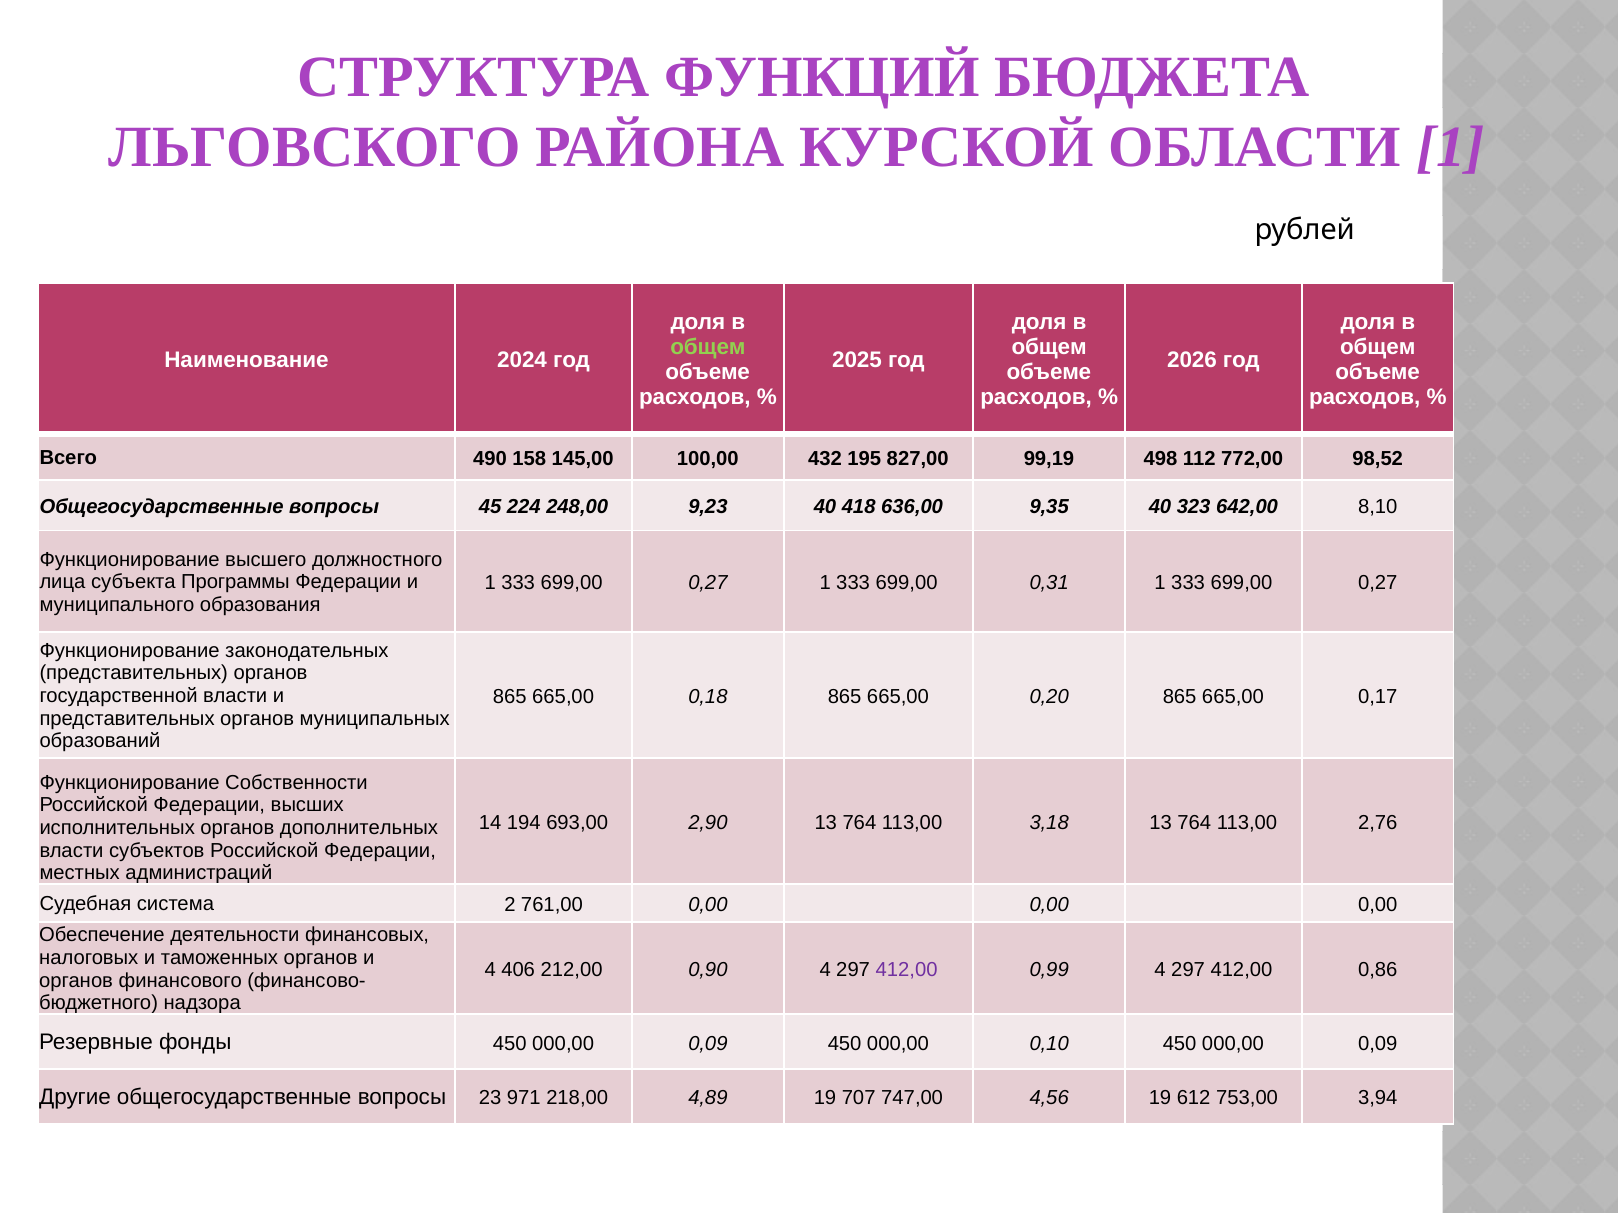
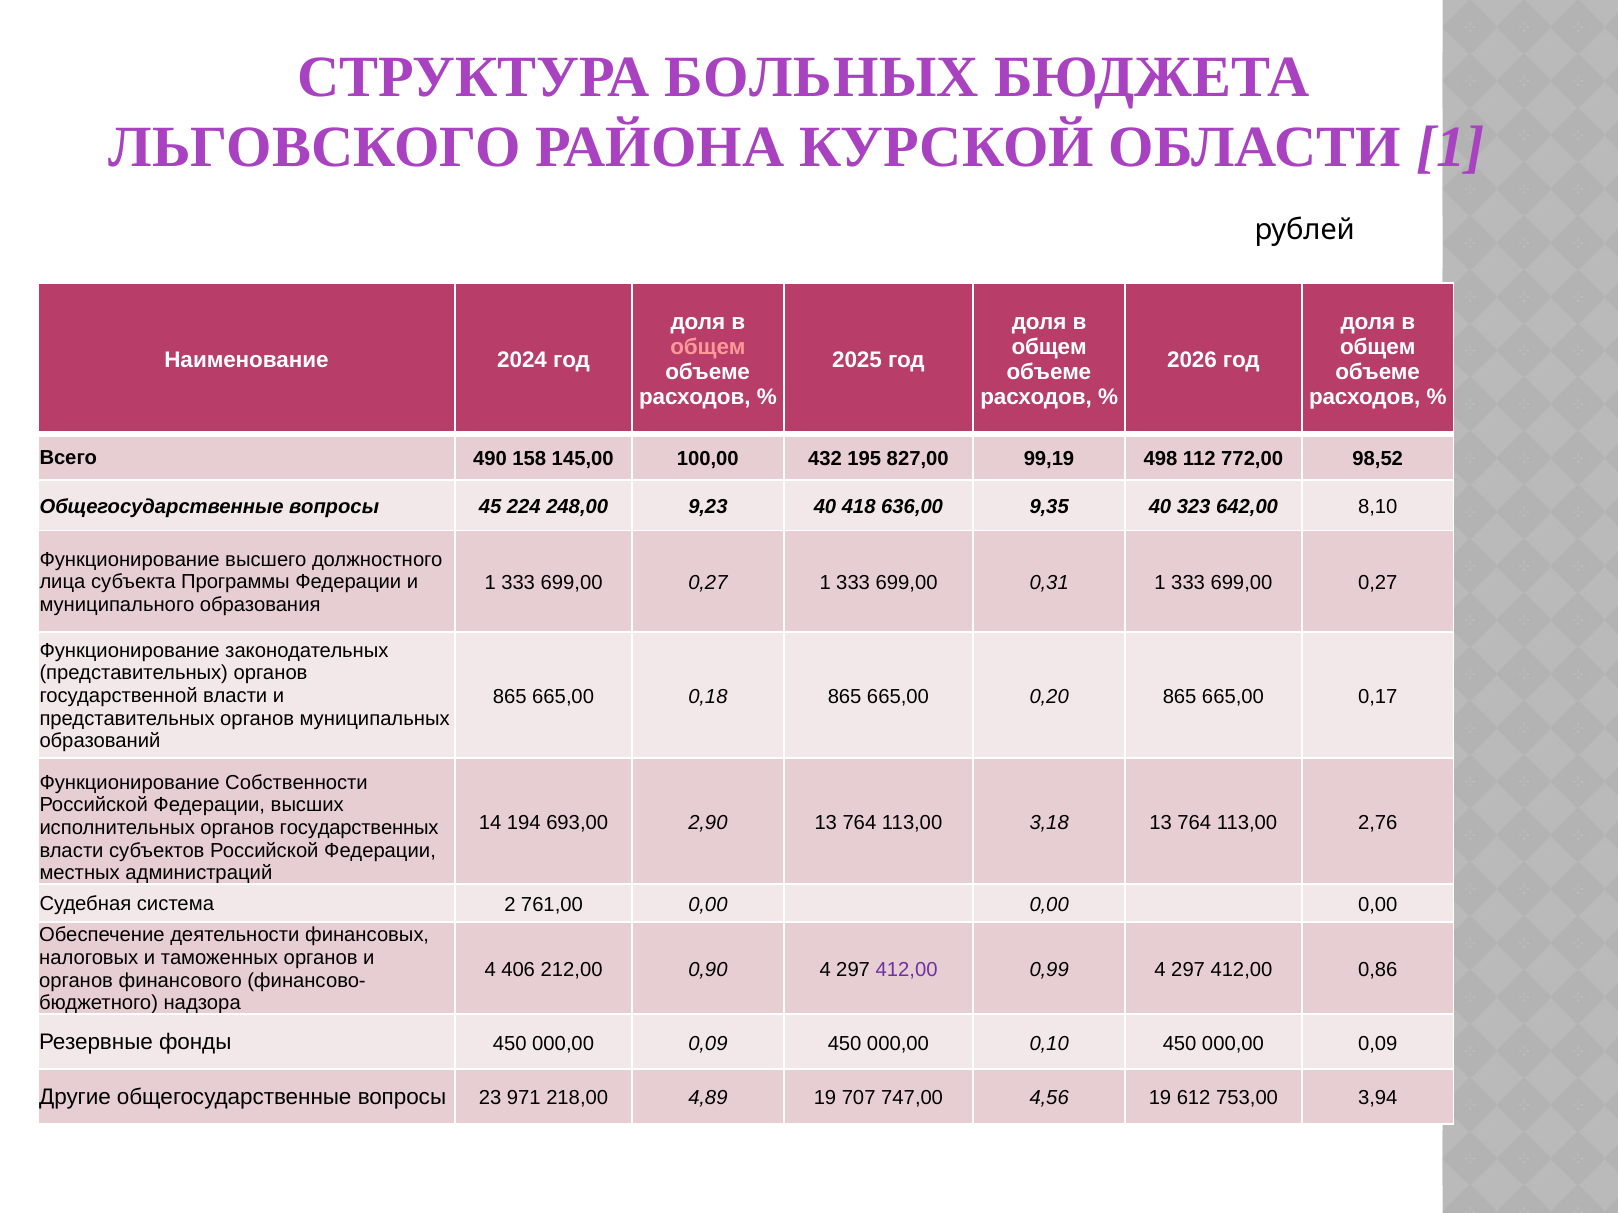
ФУНКЦИЙ: ФУНКЦИЙ -> БОЛЬНЫХ
общем at (708, 347) colour: light green -> pink
дополнительных: дополнительных -> государственных
